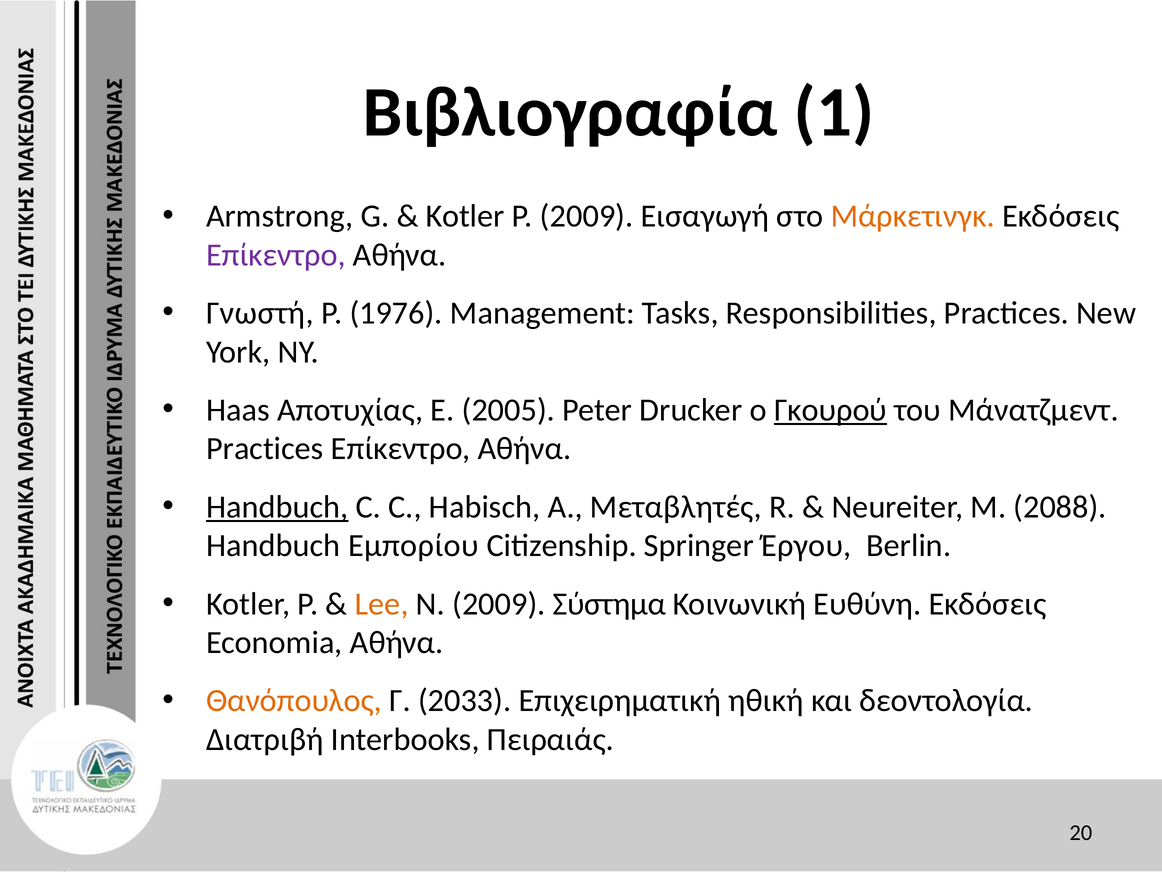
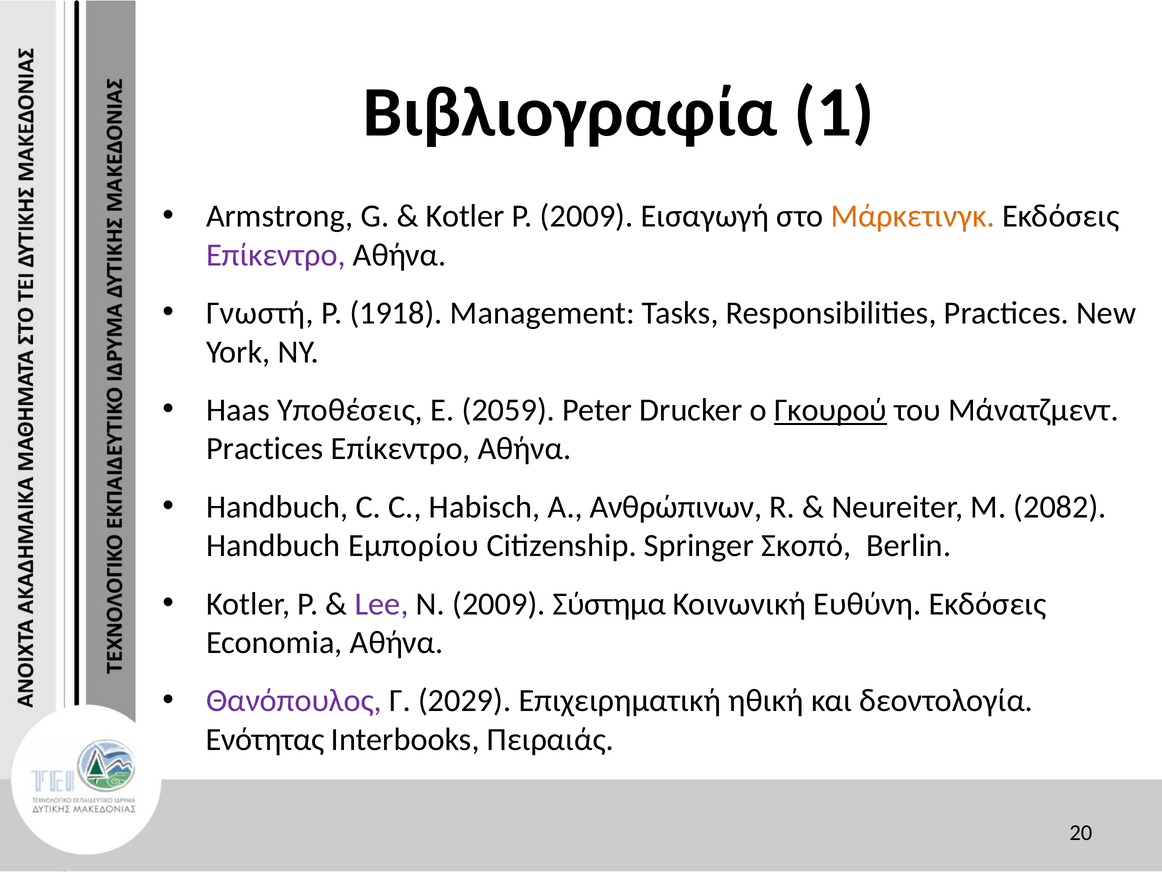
1976: 1976 -> 1918
Αποτυχίας: Αποτυχίας -> Υποθέσεις
2005: 2005 -> 2059
Handbuch at (277, 507) underline: present -> none
Μεταβλητές: Μεταβλητές -> Ανθρώπινων
2088: 2088 -> 2082
Έργου: Έργου -> Σκοπό
Lee colour: orange -> purple
Θανόπουλος colour: orange -> purple
2033: 2033 -> 2029
Διατριβή: Διατριβή -> Ενότητας
